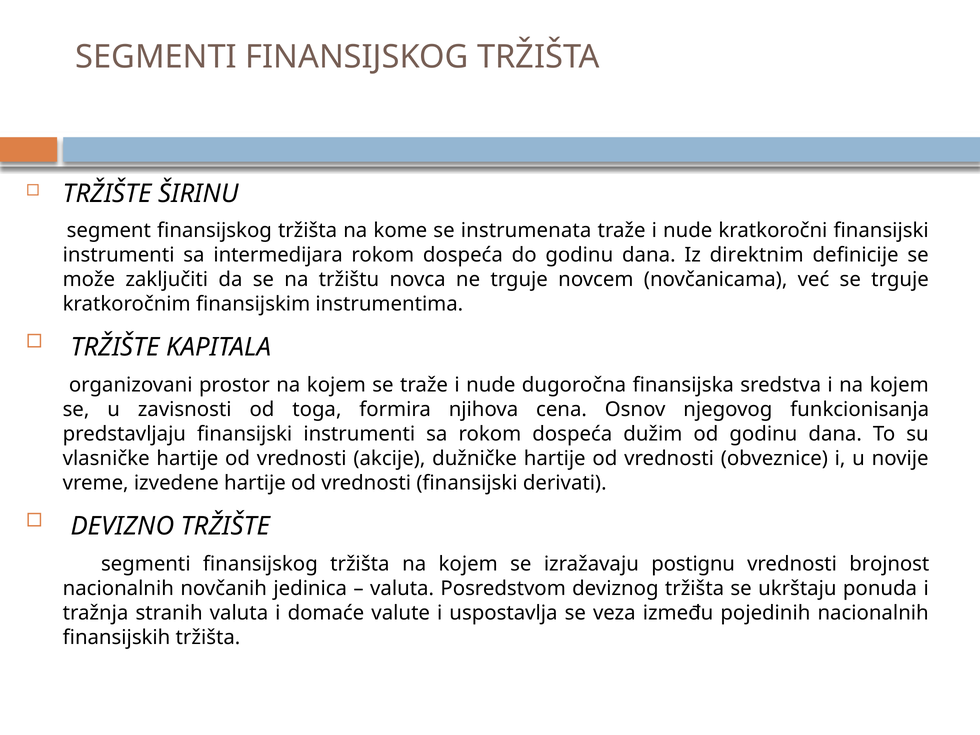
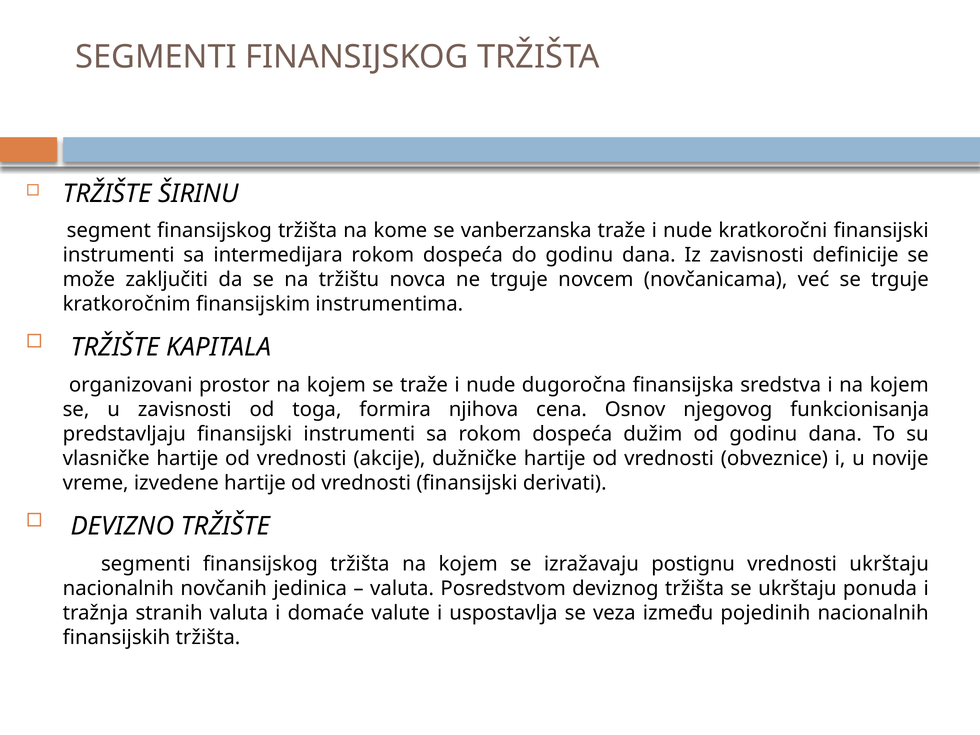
instrumenata: instrumenata -> vanberzanska
Iz direktnim: direktnim -> zavisnosti
vrednosti brojnost: brojnost -> ukrštaju
